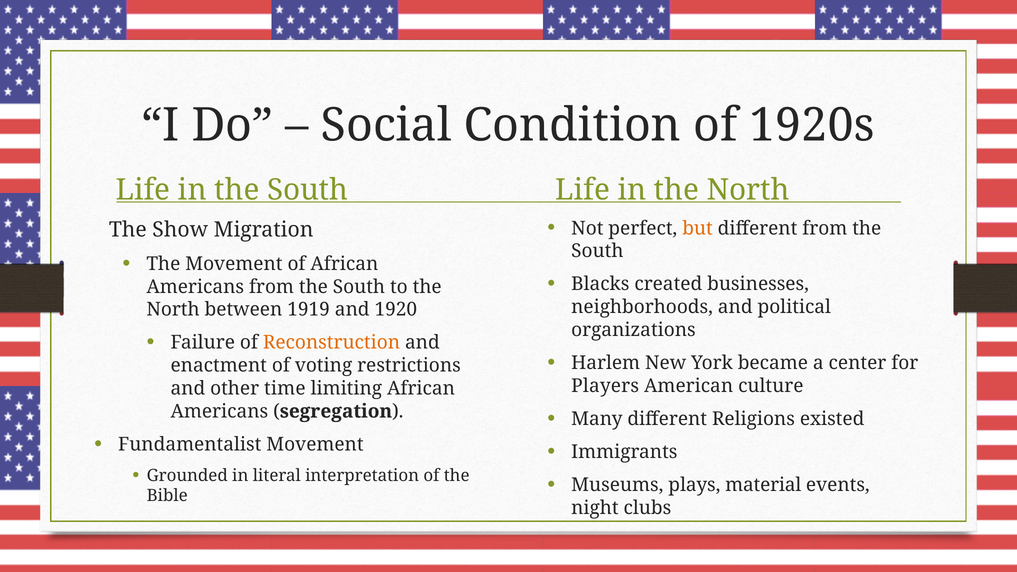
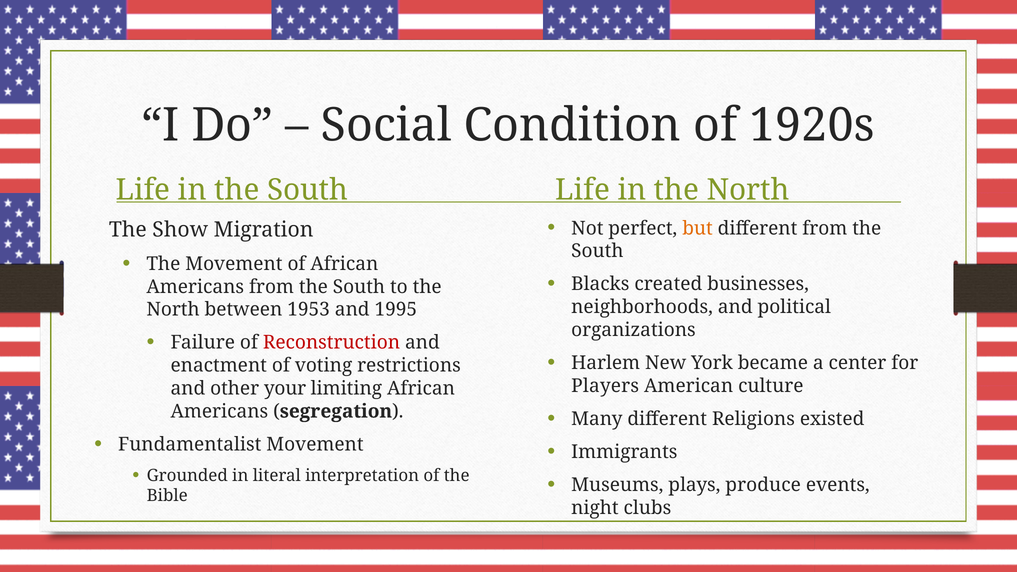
1919: 1919 -> 1953
1920: 1920 -> 1995
Reconstruction colour: orange -> red
time: time -> your
material: material -> produce
